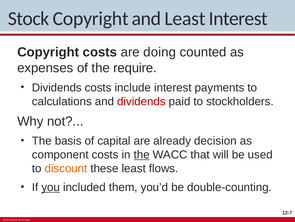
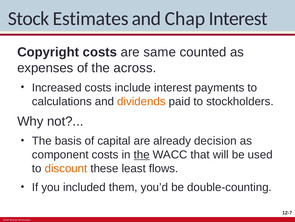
Stock Copyright: Copyright -> Estimates
and Least: Least -> Chap
doing: doing -> same
require: require -> across
Dividends at (57, 87): Dividends -> Increased
dividends at (141, 101) colour: red -> orange
you underline: present -> none
